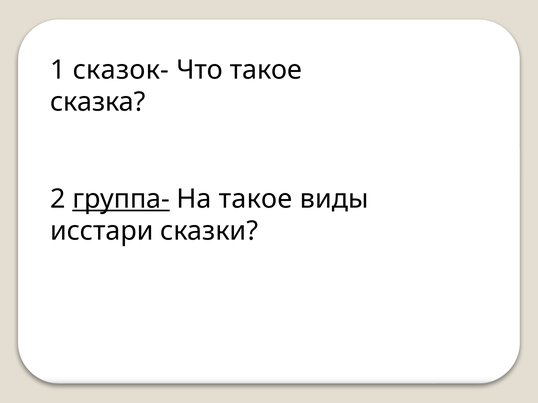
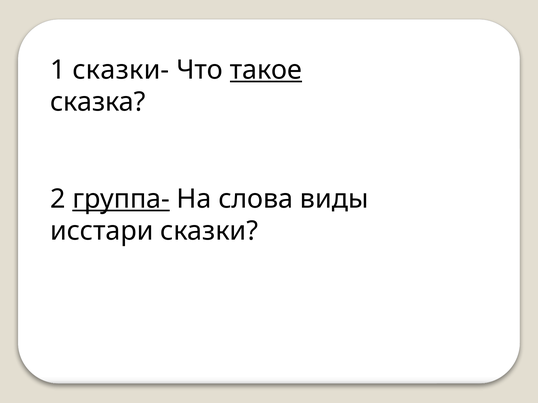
сказок-: сказок- -> сказки-
такое at (266, 70) underline: none -> present
На такое: такое -> слова
